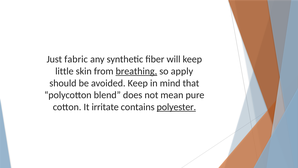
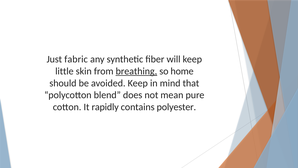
apply: apply -> home
irritate: irritate -> rapidly
polyester underline: present -> none
